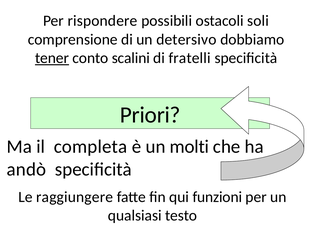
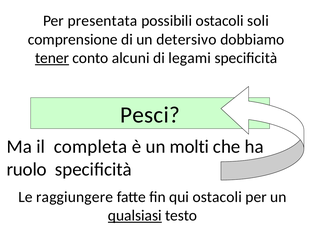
rispondere: rispondere -> presentata
scalini: scalini -> alcuni
fratelli: fratelli -> legami
Priori: Priori -> Pesci
andò: andò -> ruolo
qui funzioni: funzioni -> ostacoli
qualsiasi underline: none -> present
